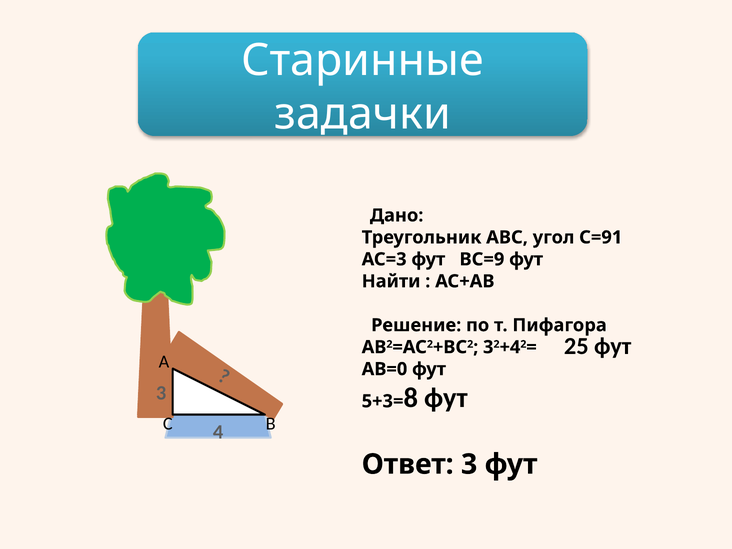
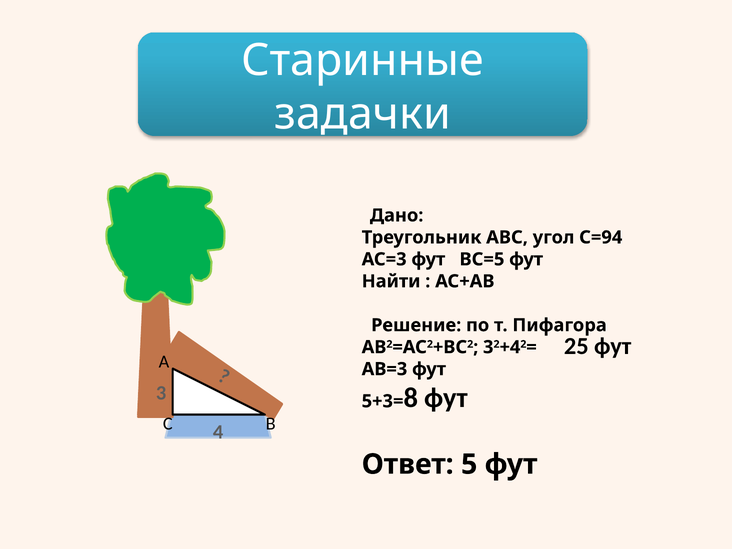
С=91: С=91 -> С=94
ВС=9: ВС=9 -> ВС=5
АВ=0: АВ=0 -> АВ=3
Ответ 3: 3 -> 5
